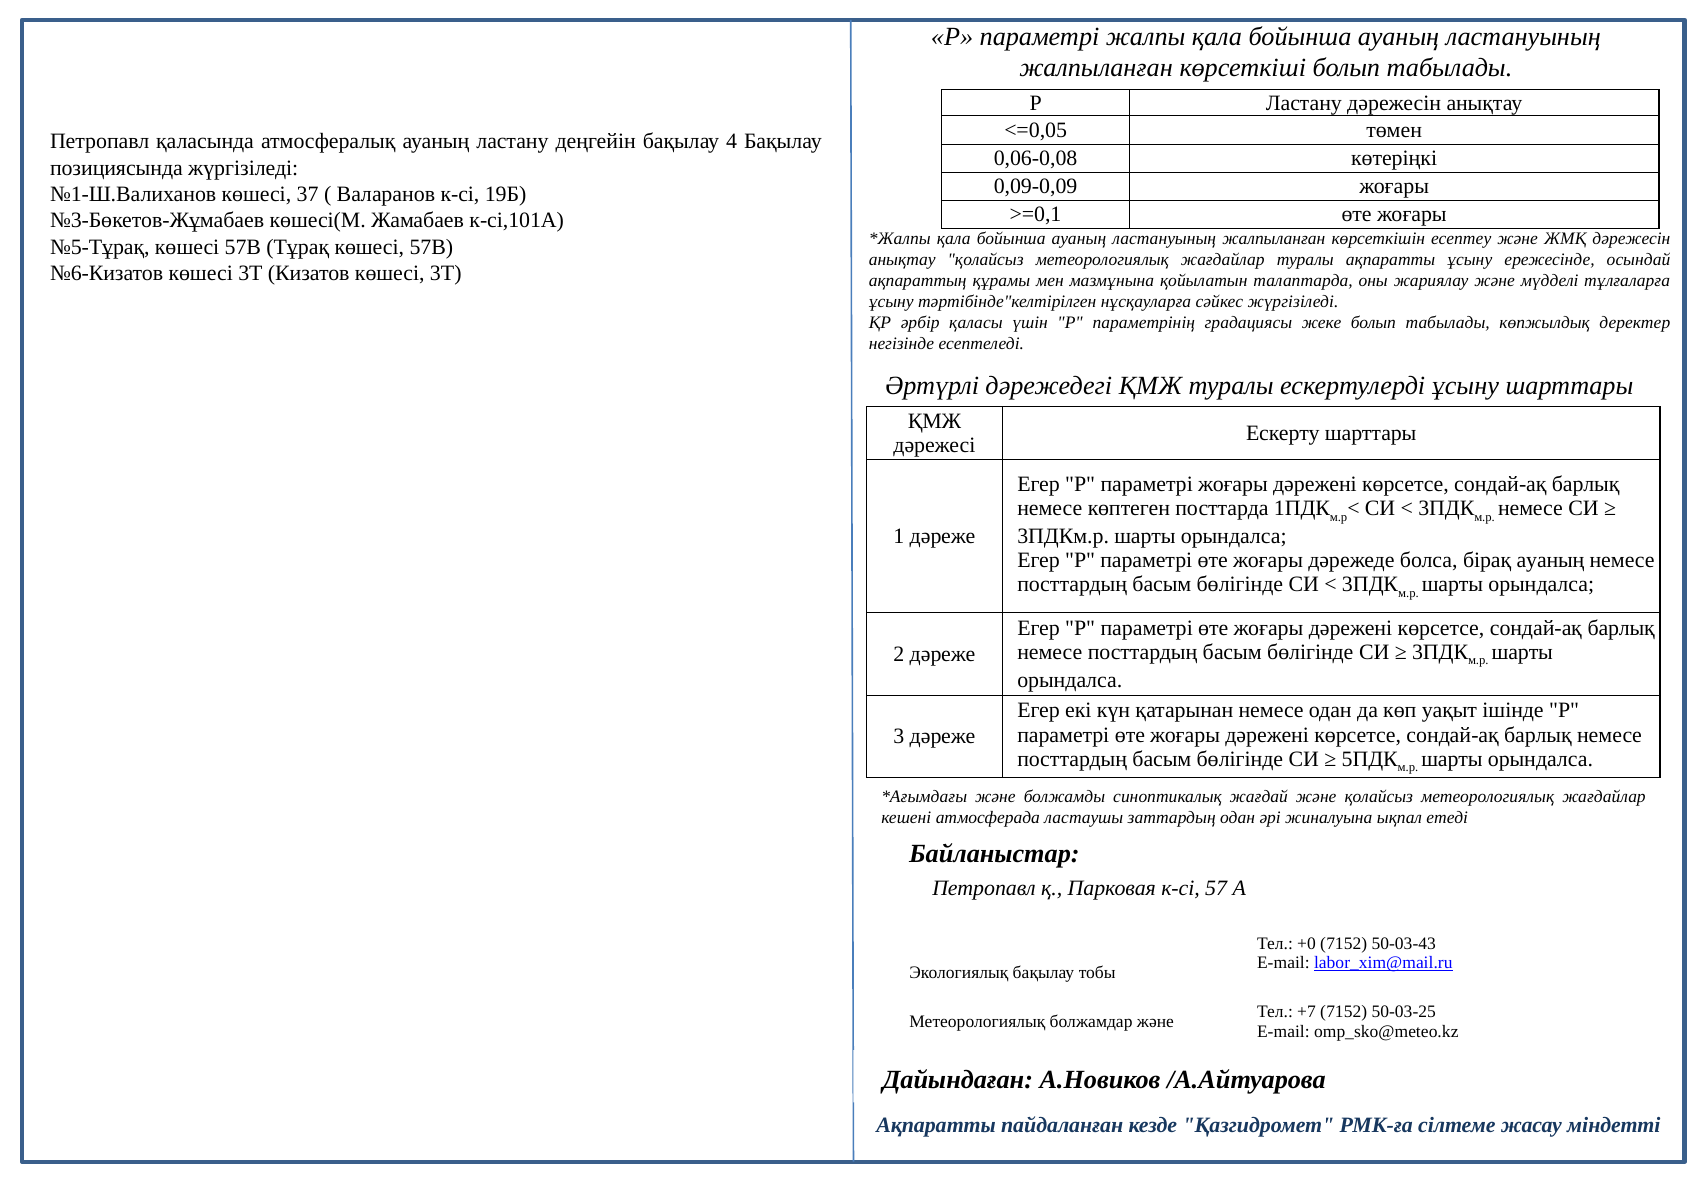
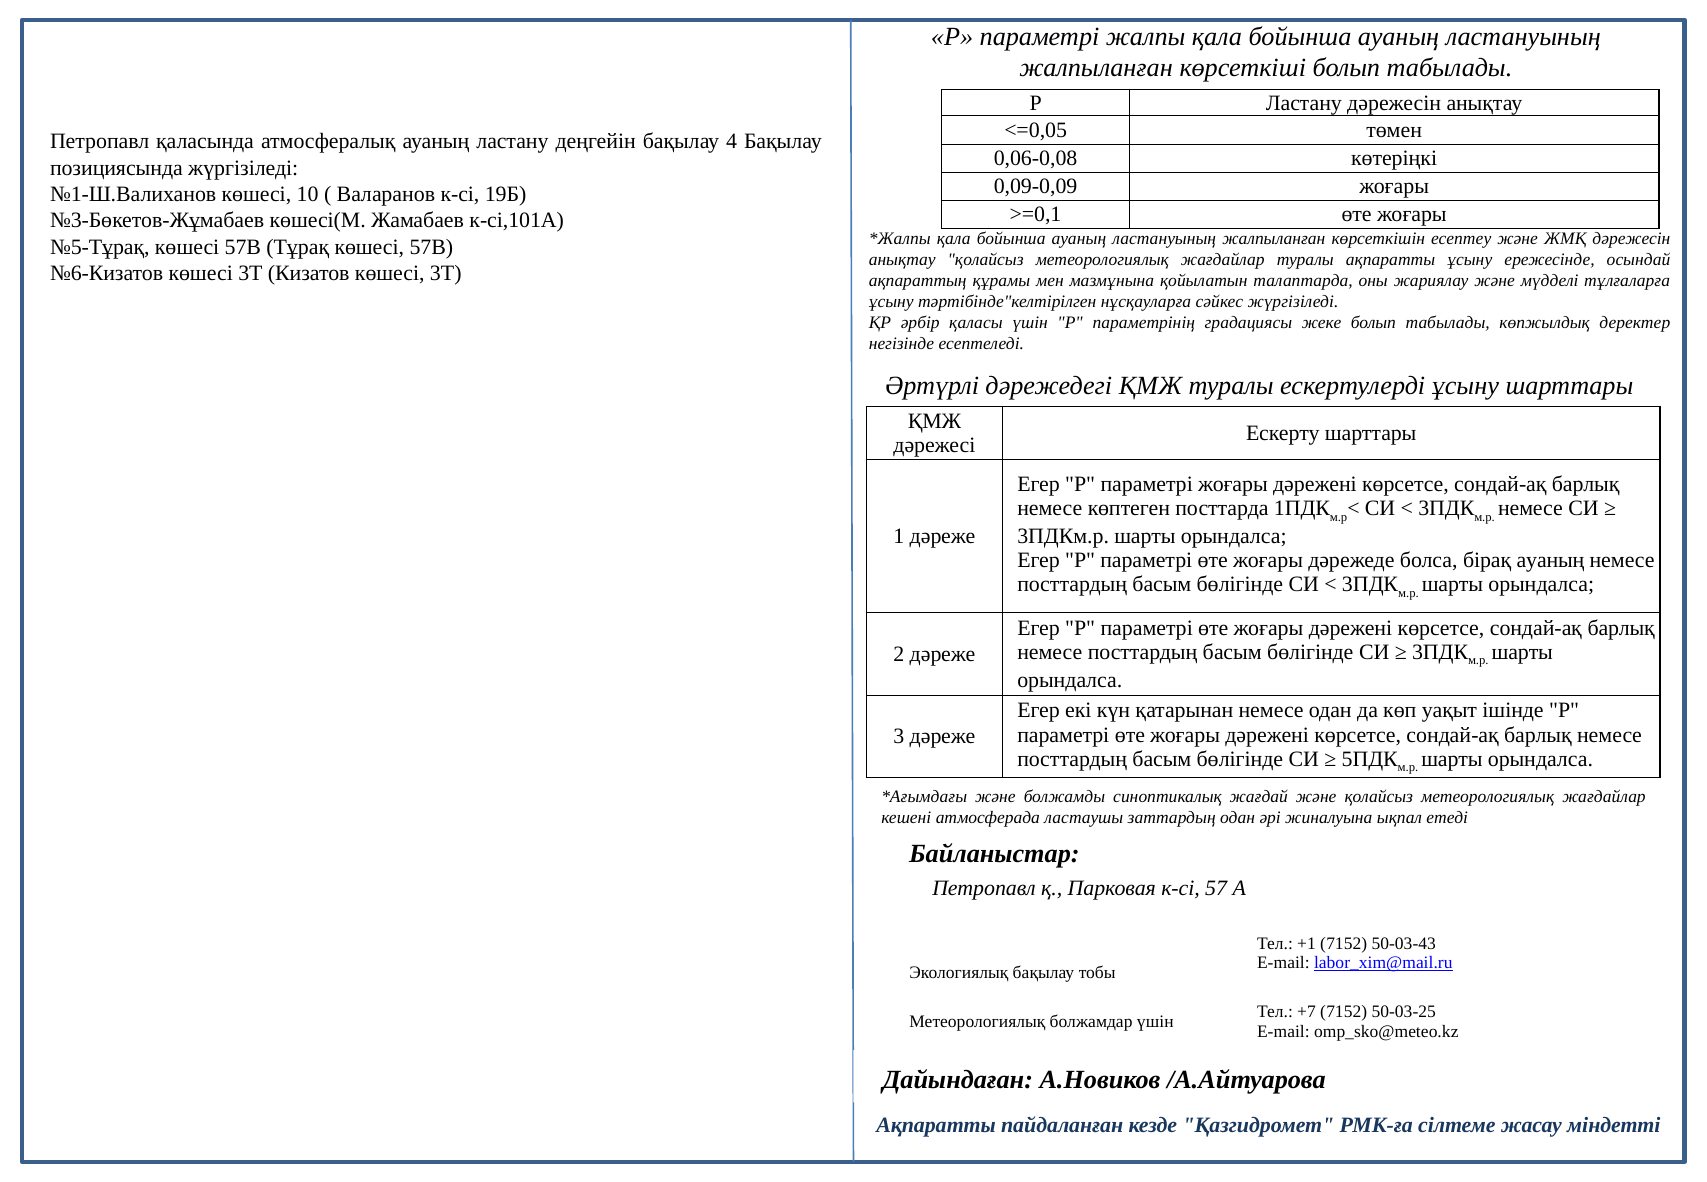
37: 37 -> 10
+0: +0 -> +1
болжамдар және: және -> үшін
